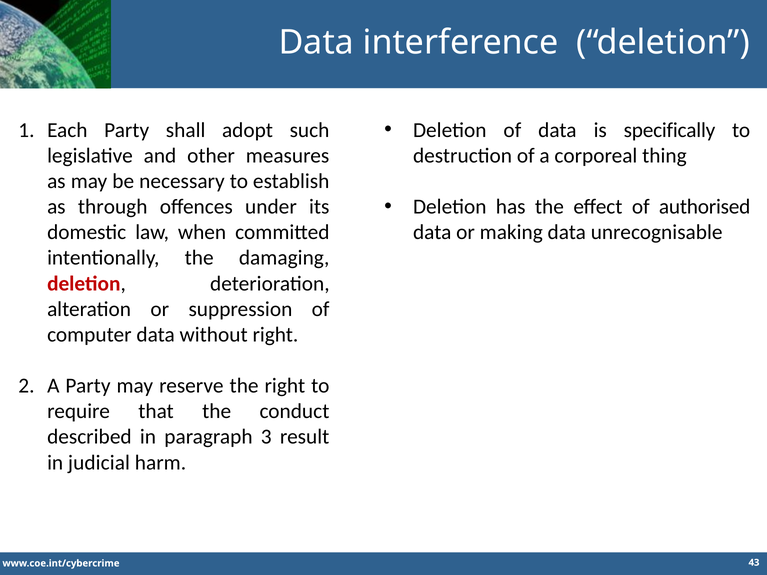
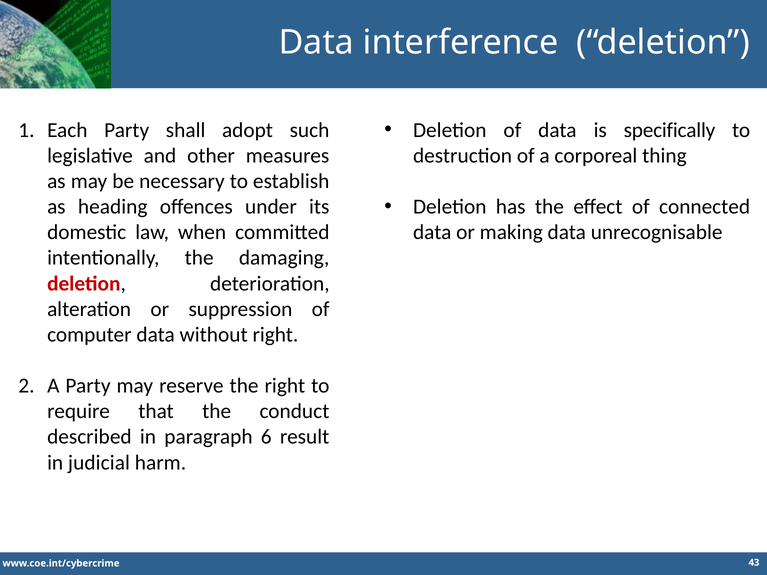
authorised: authorised -> connected
through: through -> heading
3: 3 -> 6
